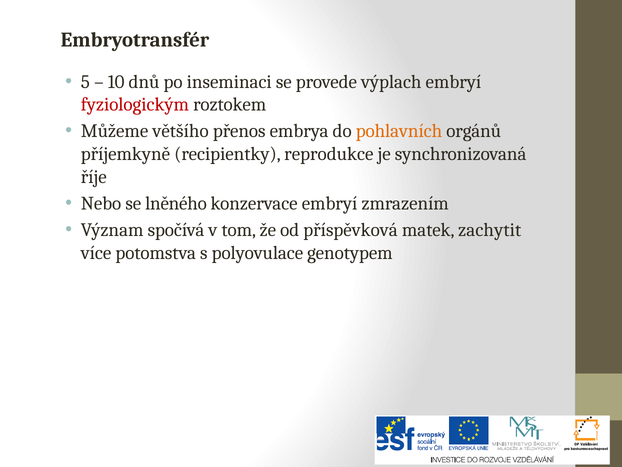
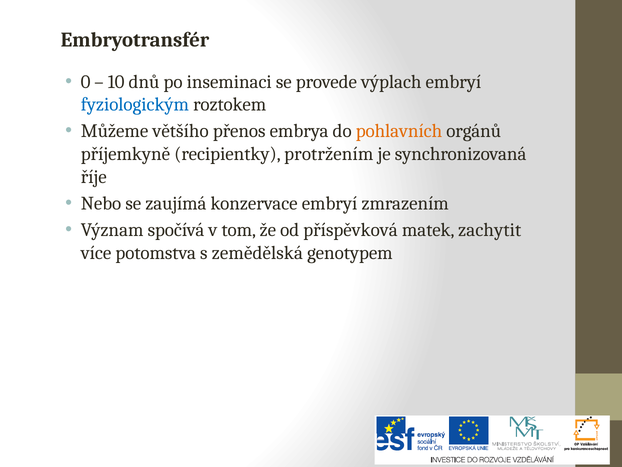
5: 5 -> 0
fyziologickým colour: red -> blue
reprodukce: reprodukce -> protržením
lněného: lněného -> zaujímá
polyovulace: polyovulace -> zemědělská
